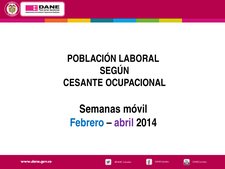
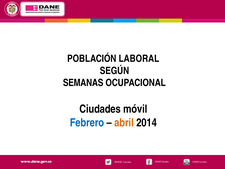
CESANTE: CESANTE -> SEMANAS
Semanas: Semanas -> Ciudades
abril colour: purple -> orange
